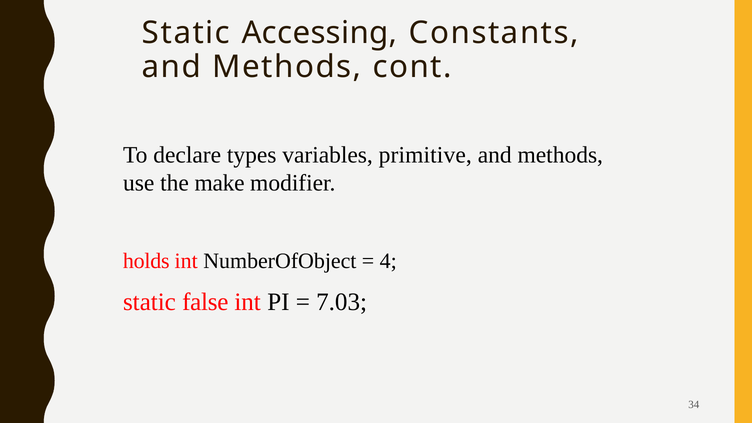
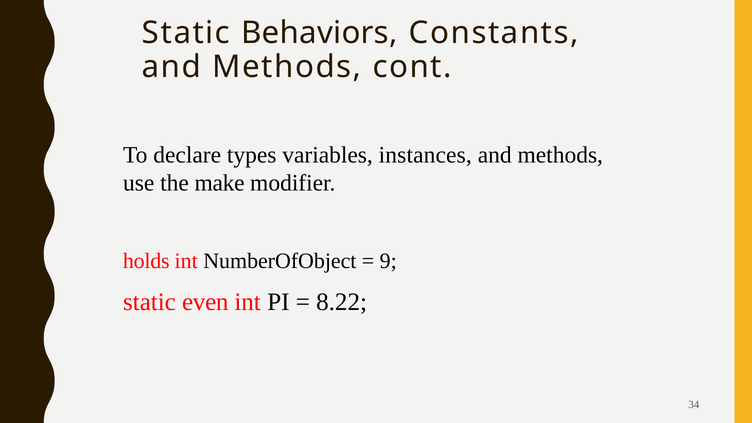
Accessing: Accessing -> Behaviors
primitive: primitive -> instances
4: 4 -> 9
false: false -> even
7.03: 7.03 -> 8.22
